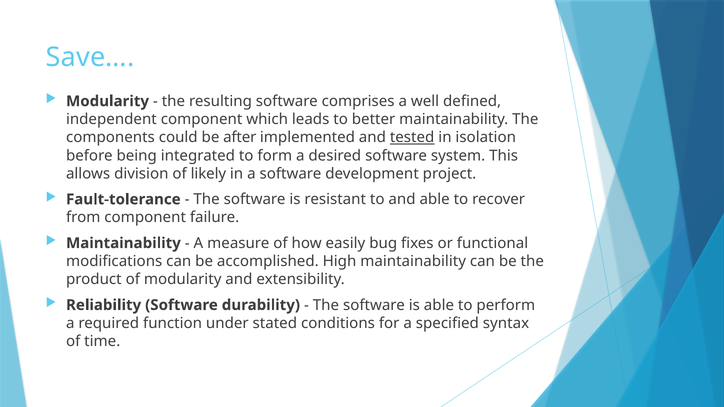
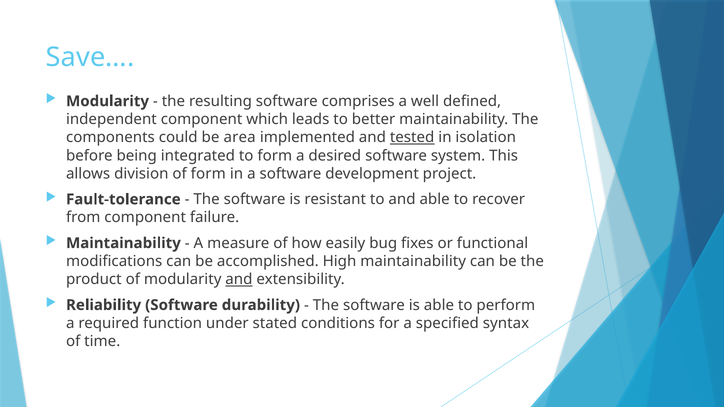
after: after -> area
of likely: likely -> form
and at (239, 280) underline: none -> present
